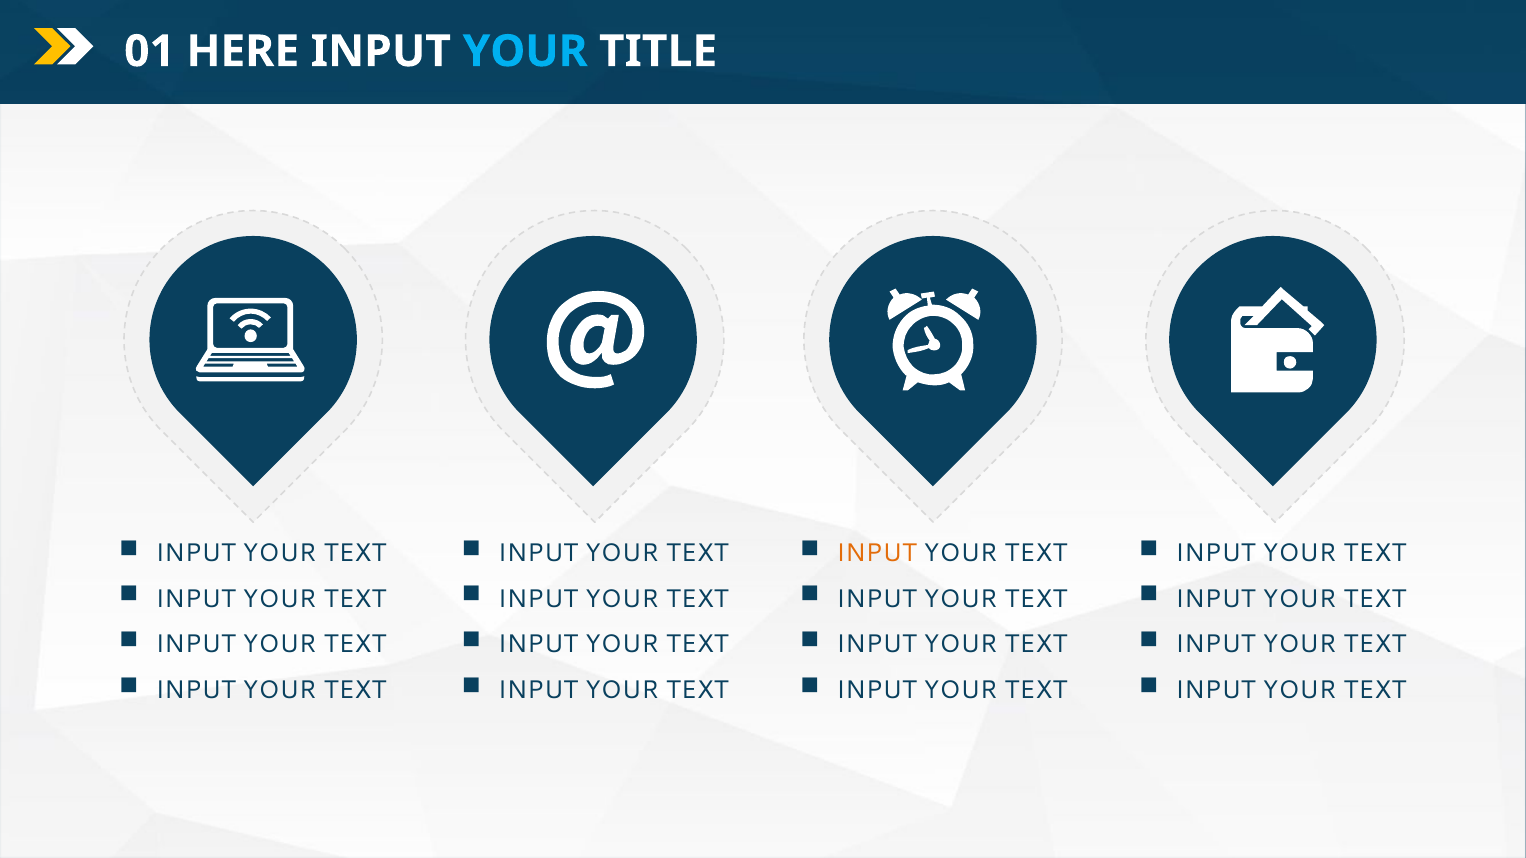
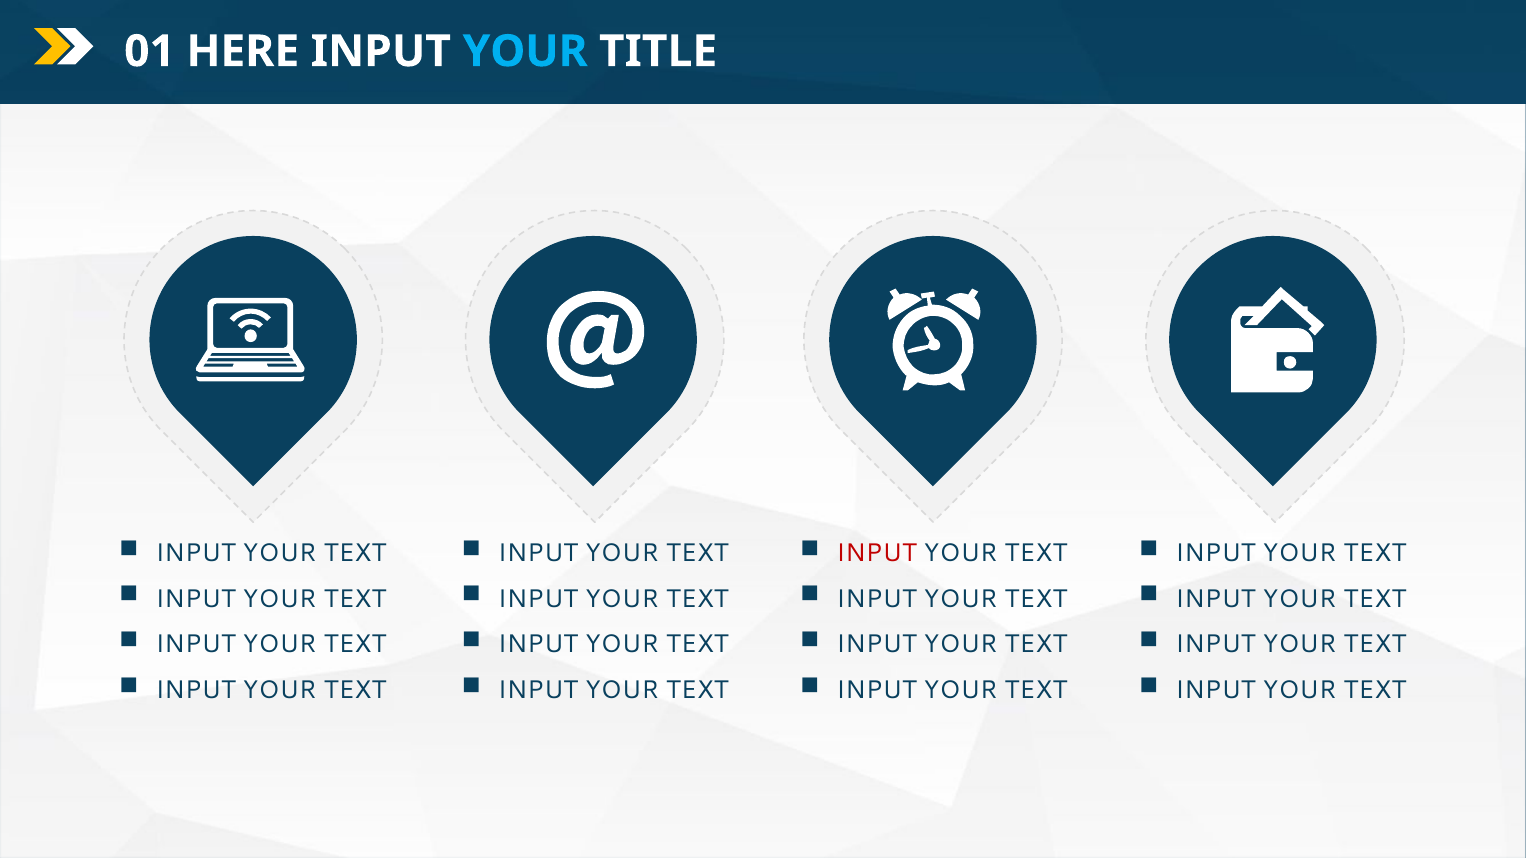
INPUT at (877, 553) colour: orange -> red
